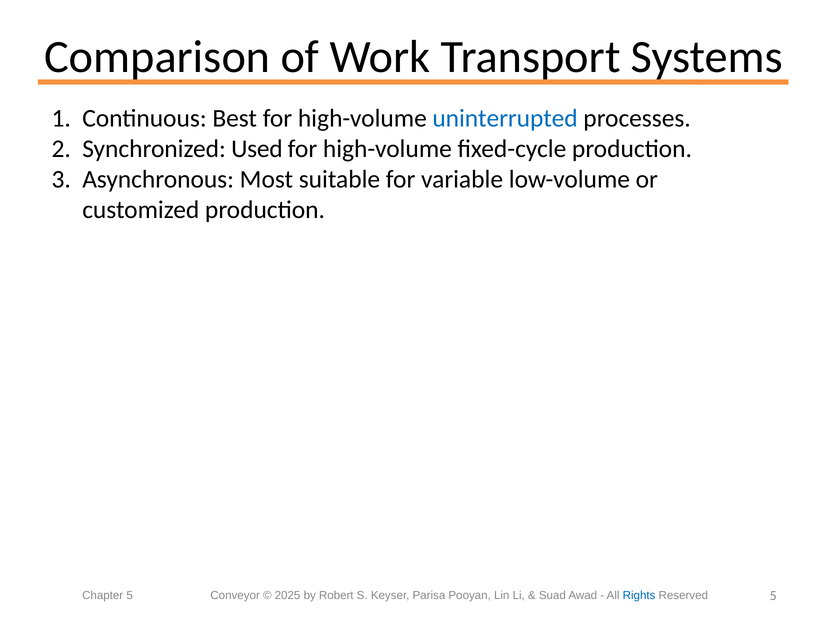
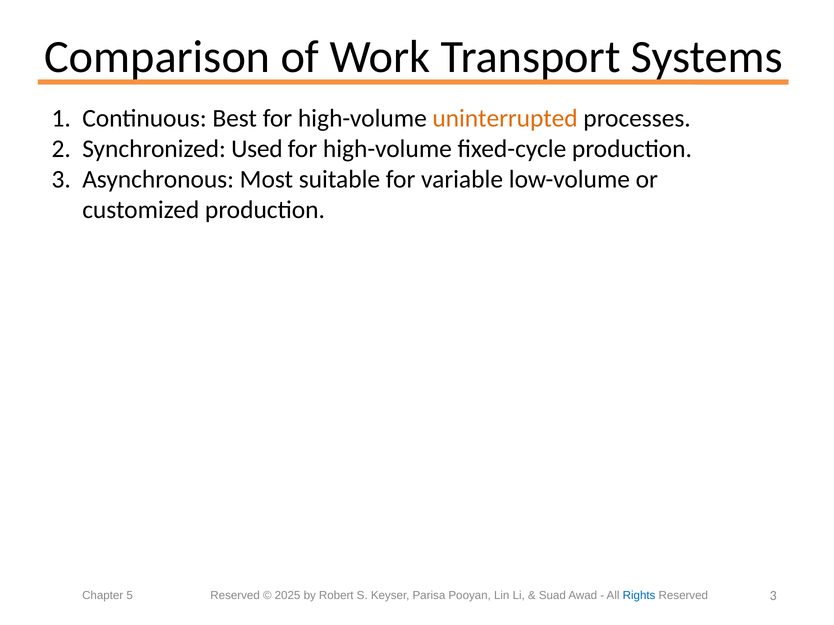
uninterrupted colour: blue -> orange
5 Conveyor: Conveyor -> Reserved
Reserved 5: 5 -> 3
